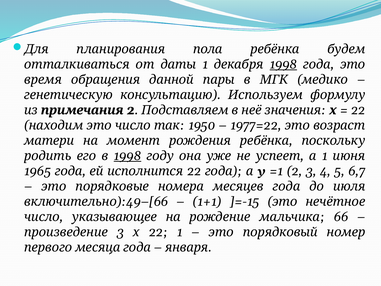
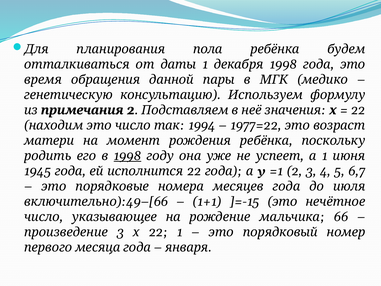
1998 at (283, 64) underline: present -> none
1950: 1950 -> 1994
1965: 1965 -> 1945
